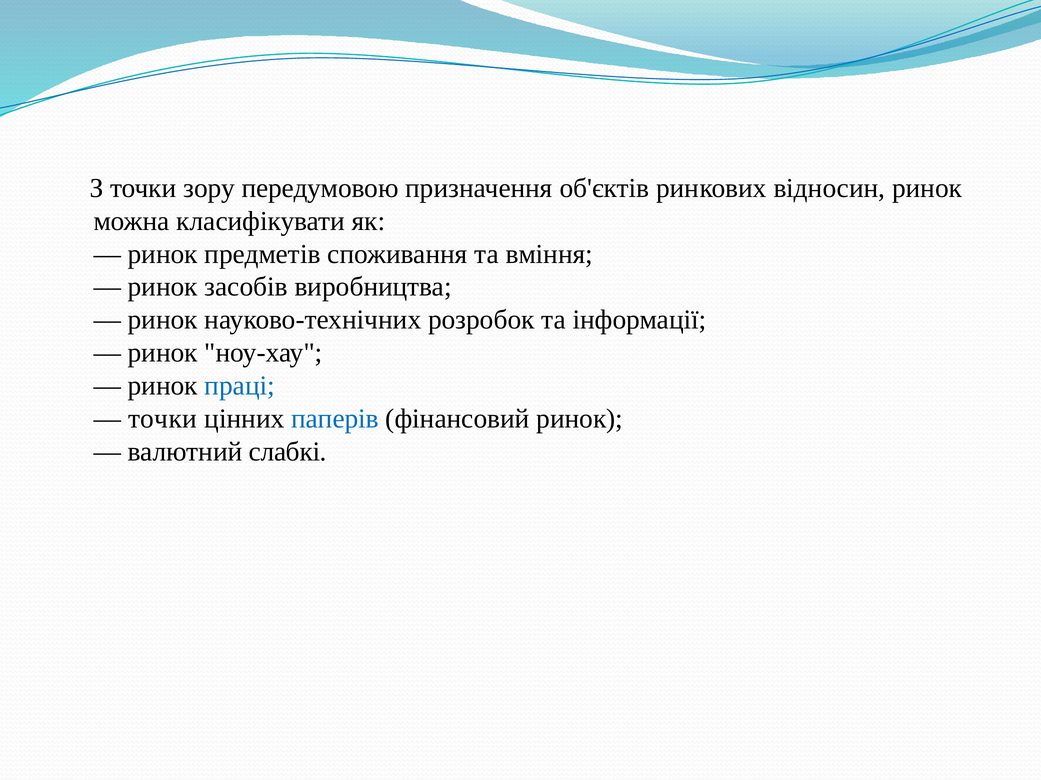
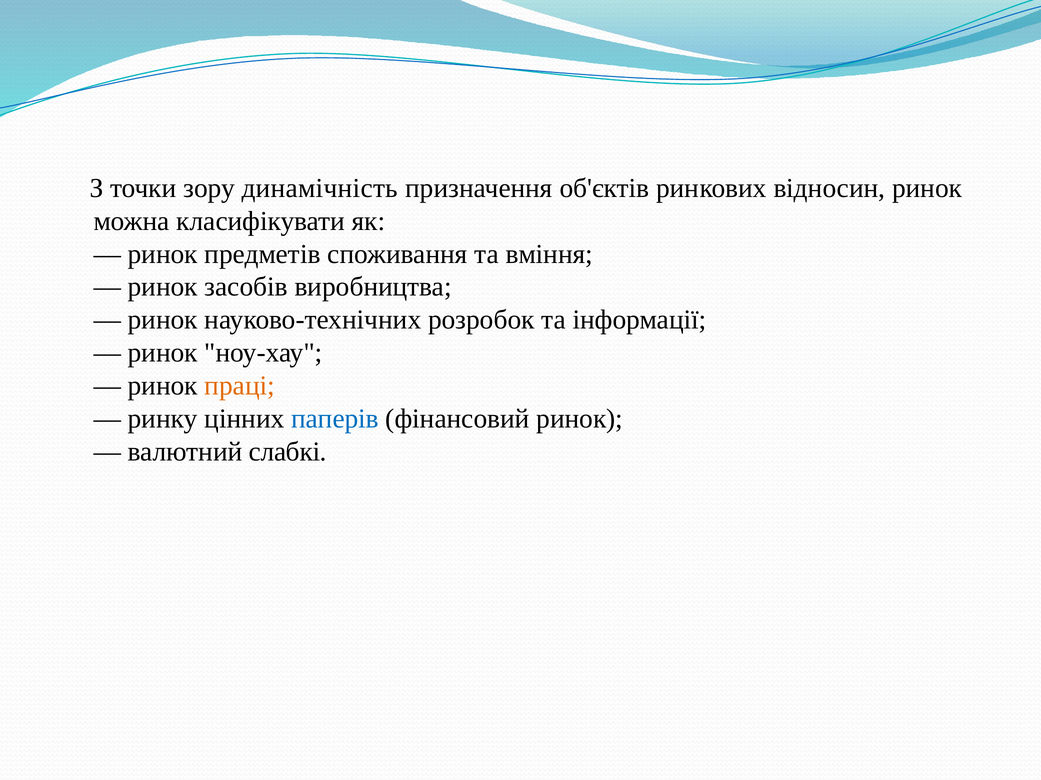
передумовою: передумовою -> динамічність
праці colour: blue -> orange
точки at (163, 419): точки -> ринку
